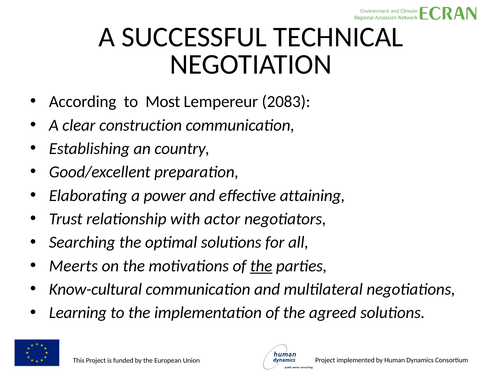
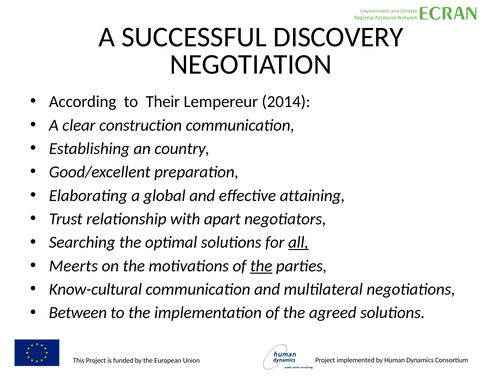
TECHNICAL: TECHNICAL -> DISCOVERY
Most: Most -> Their
2083: 2083 -> 2014
power: power -> global
actor: actor -> apart
all underline: none -> present
Learning: Learning -> Between
